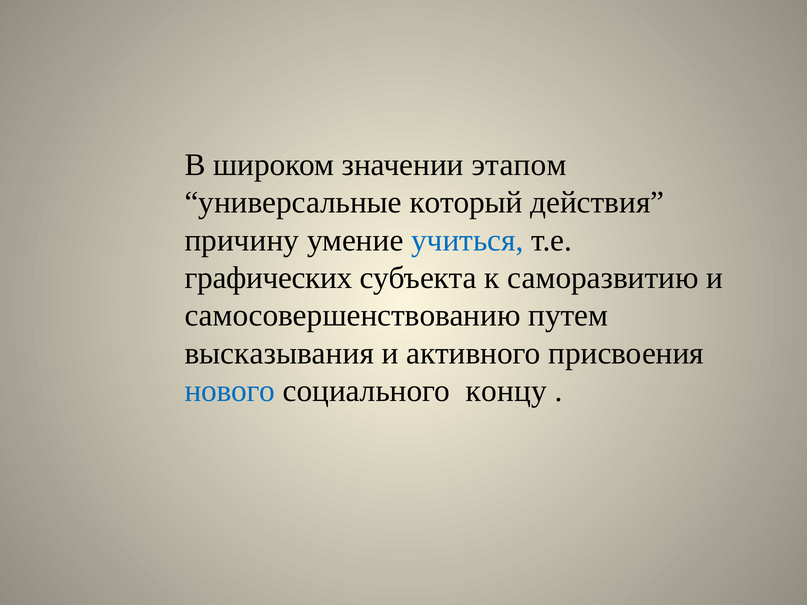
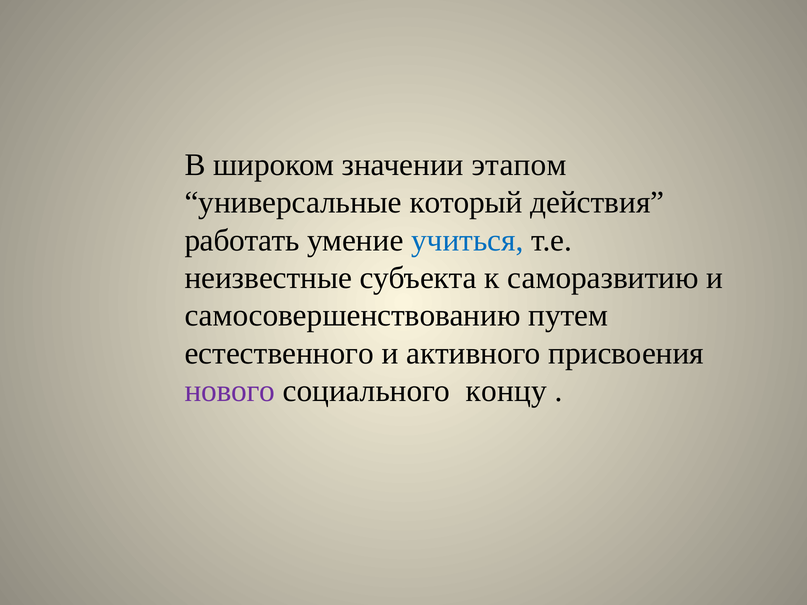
причину: причину -> работать
графических: графических -> неизвестные
высказывания: высказывания -> естественного
нового colour: blue -> purple
